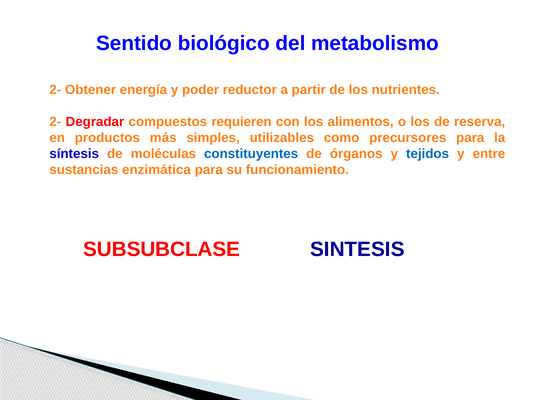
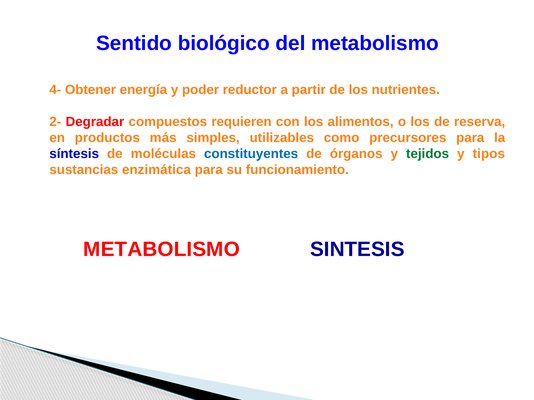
2- at (55, 90): 2- -> 4-
tejidos colour: blue -> green
entre: entre -> tipos
SUBSUBCLASE at (162, 250): SUBSUBCLASE -> METABOLISMO
